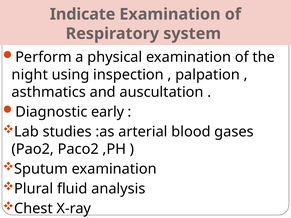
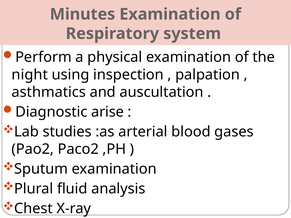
Indicate: Indicate -> Minutes
early: early -> arise
